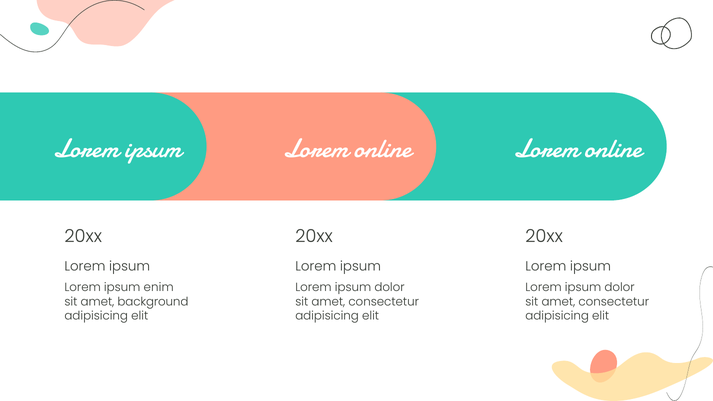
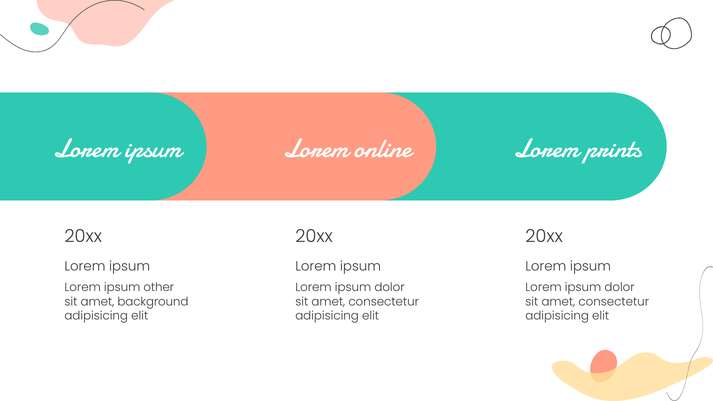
online at (613, 148): online -> prints
enim: enim -> other
